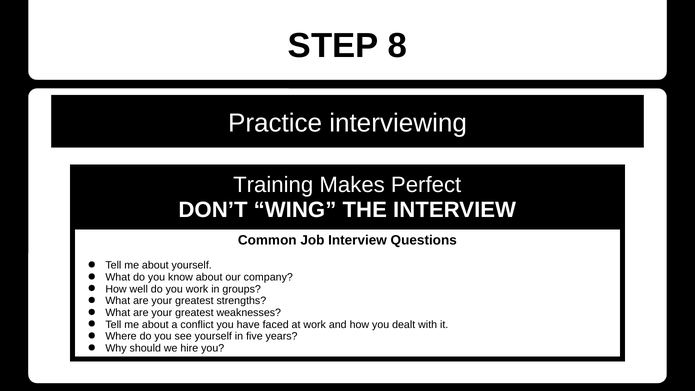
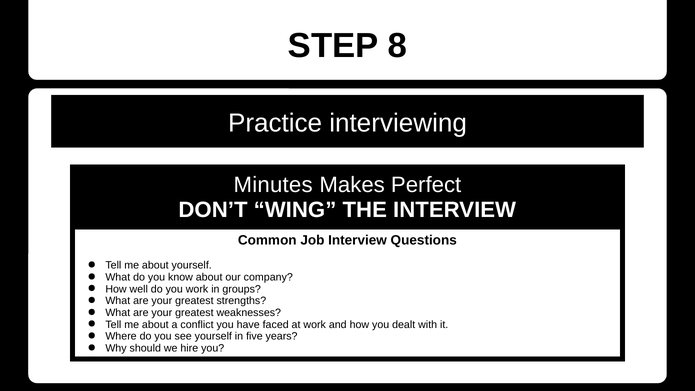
Training: Training -> Minutes
